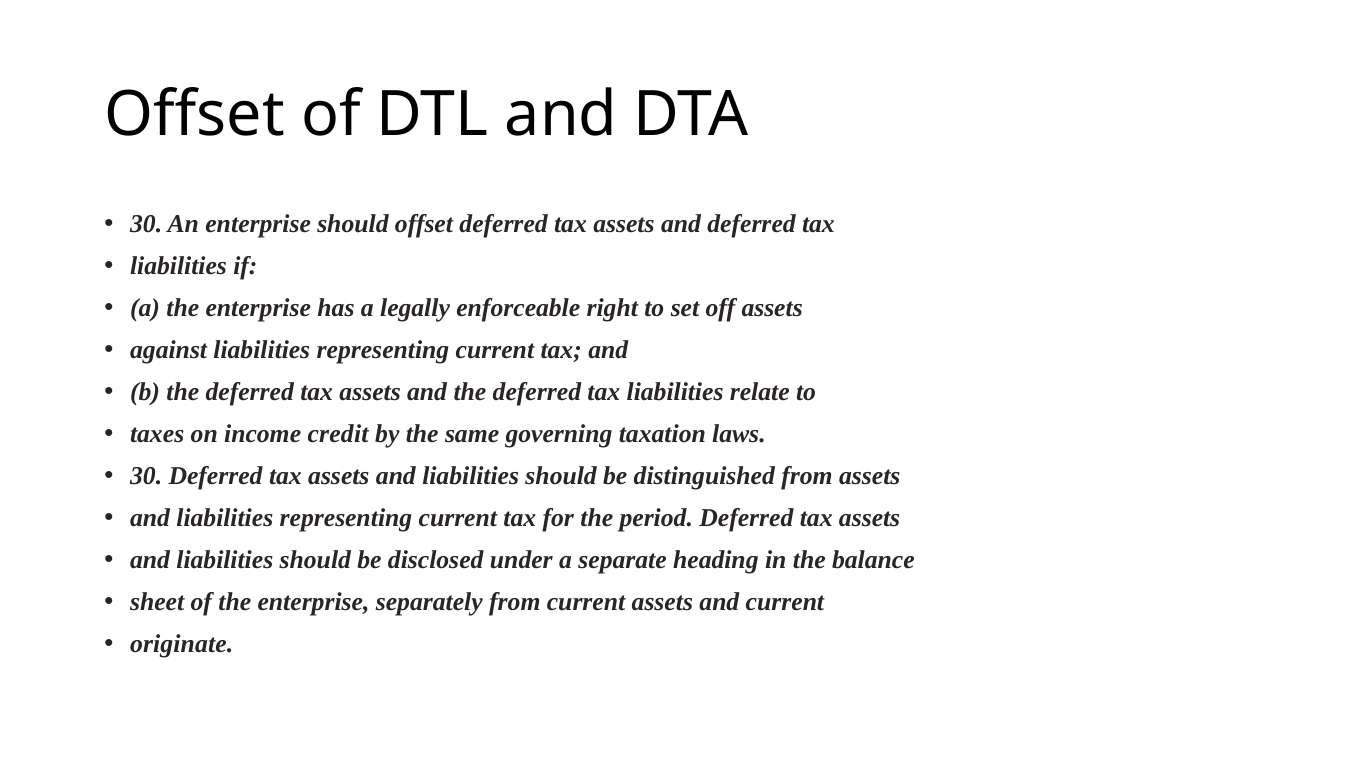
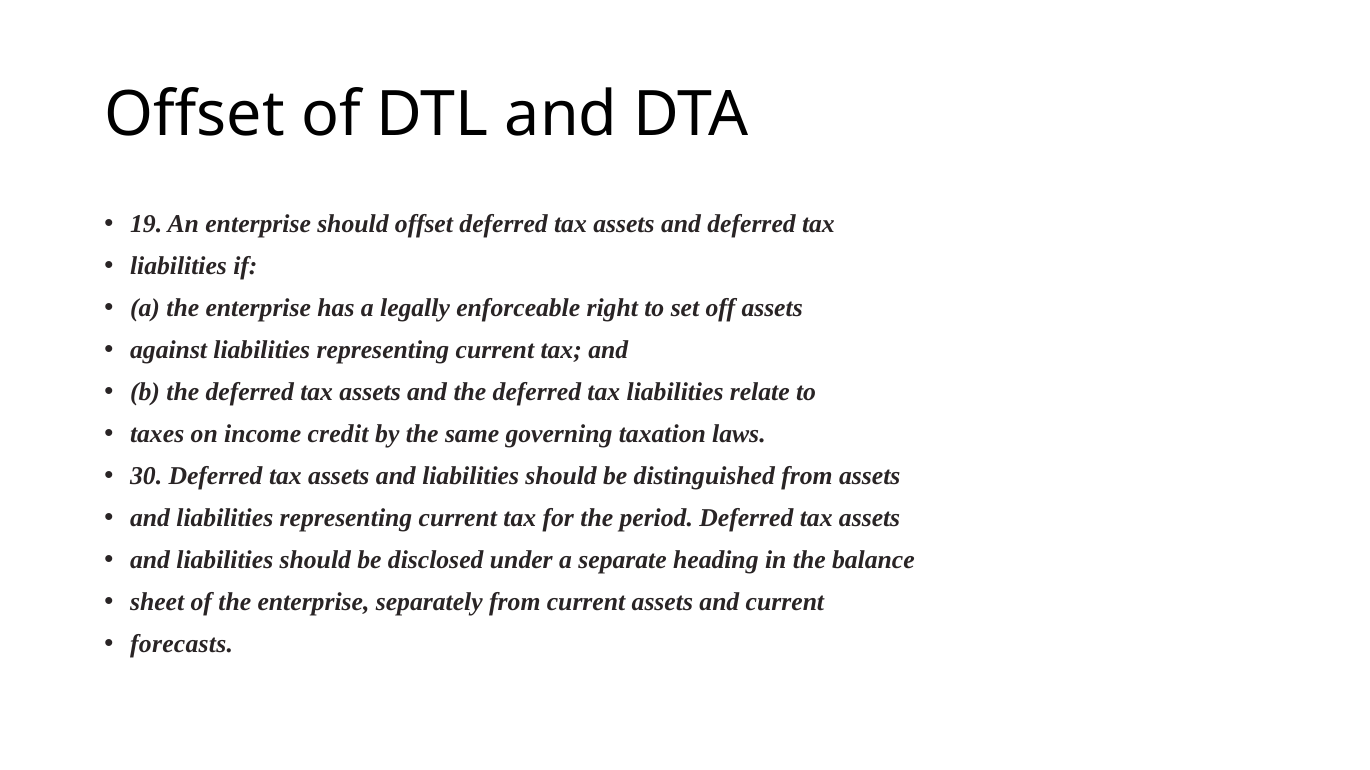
30 at (146, 224): 30 -> 19
originate: originate -> forecasts
